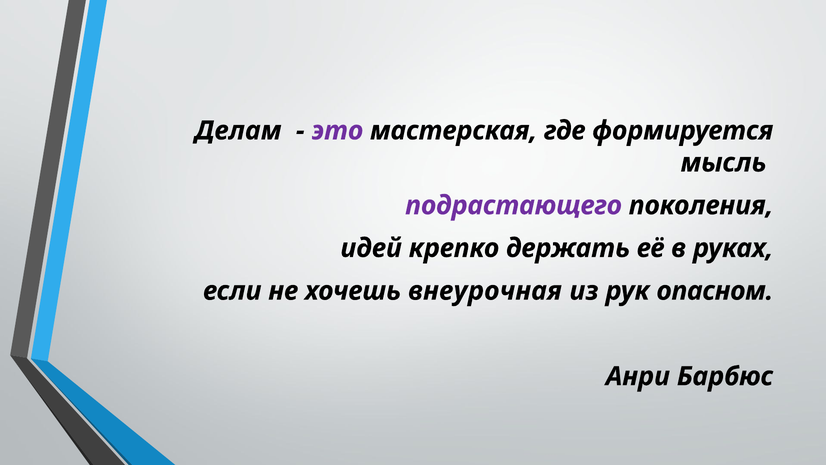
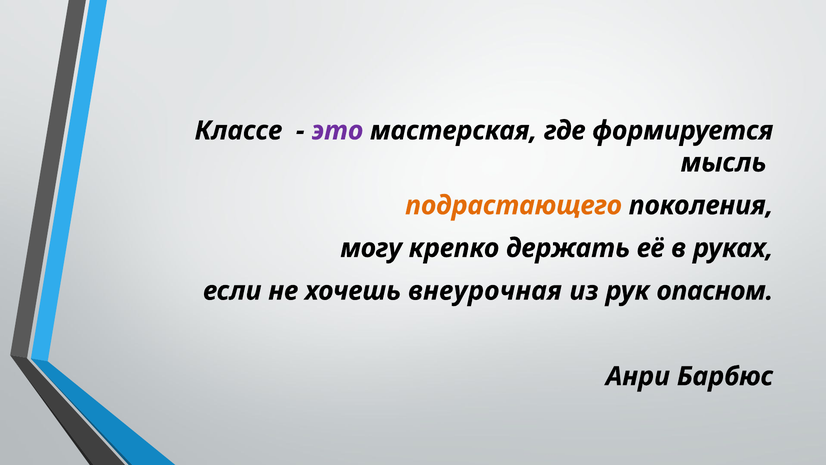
Делам: Делам -> Классе
подрастающего colour: purple -> orange
идей: идей -> могу
